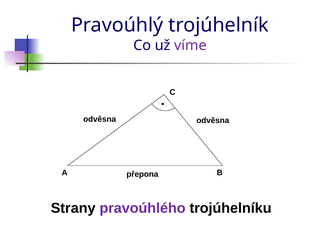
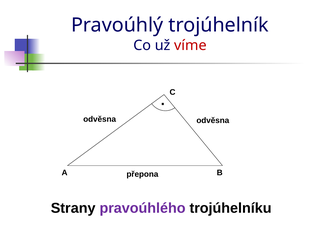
víme colour: purple -> red
